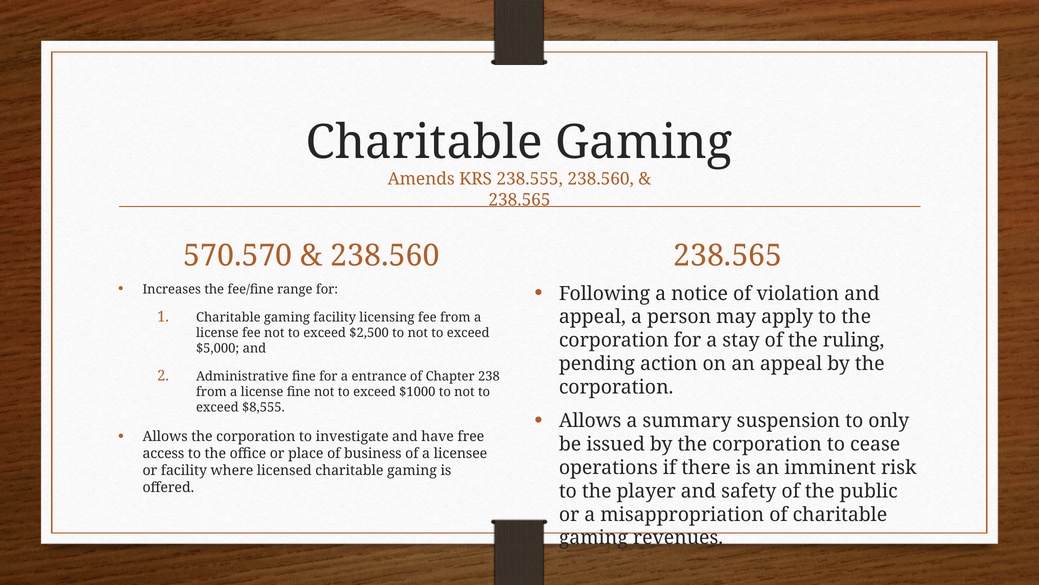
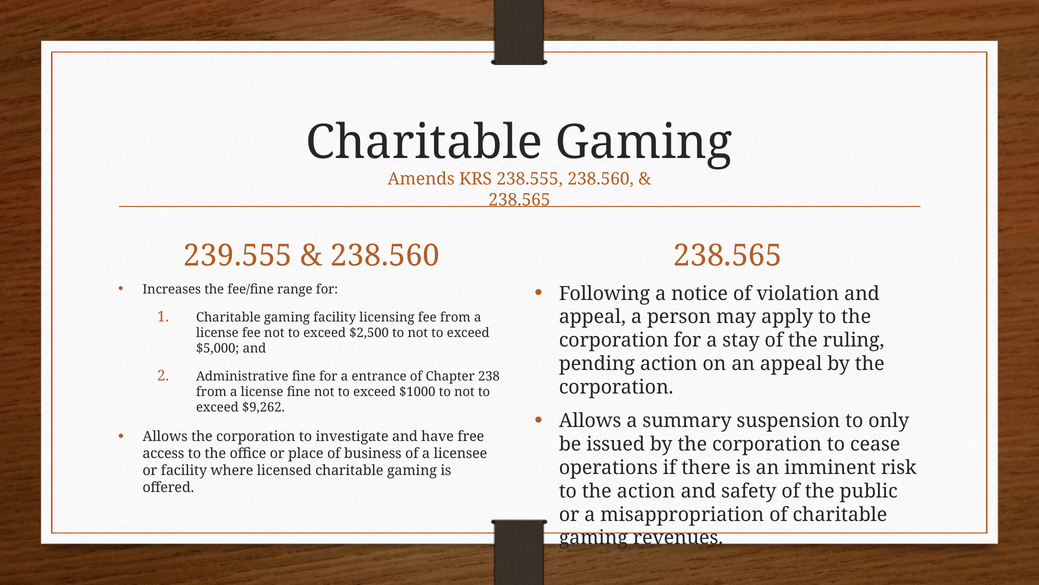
570.570: 570.570 -> 239.555
$8,555: $8,555 -> $9,262
the player: player -> action
